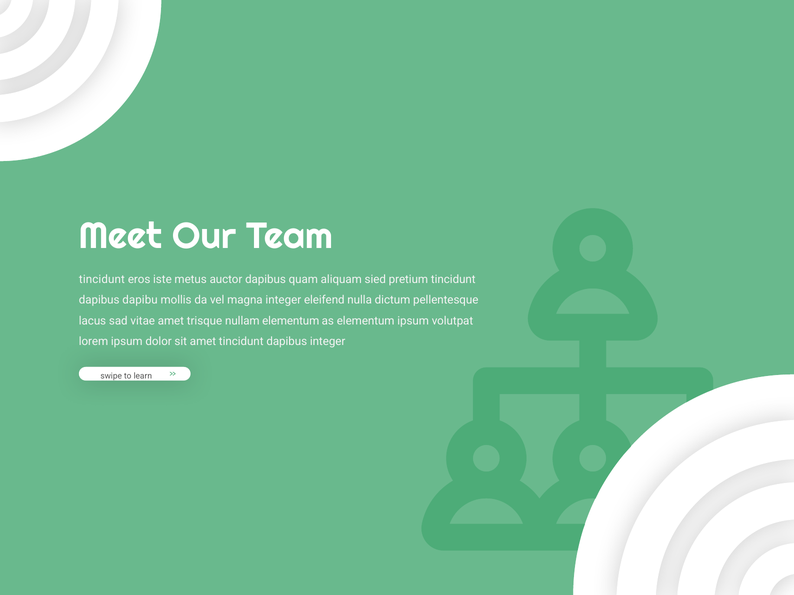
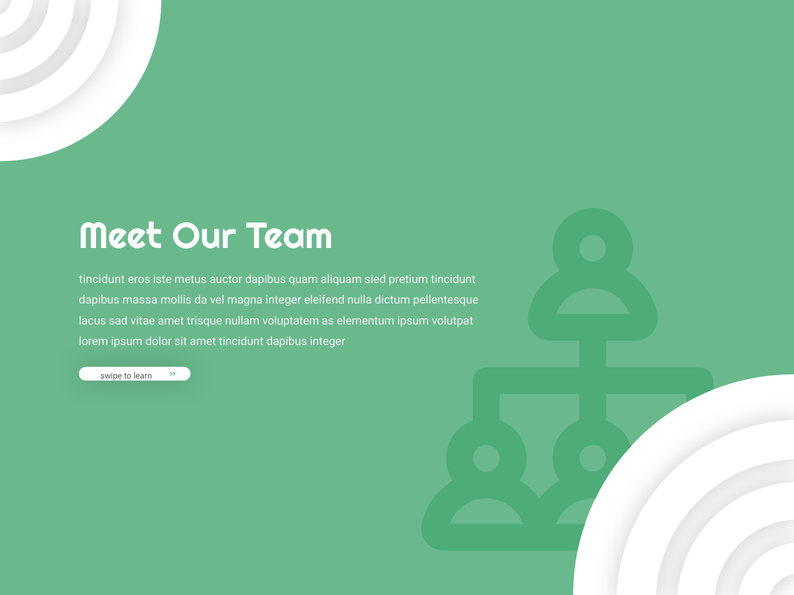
dapibu: dapibu -> massa
nullam elementum: elementum -> voluptatem
